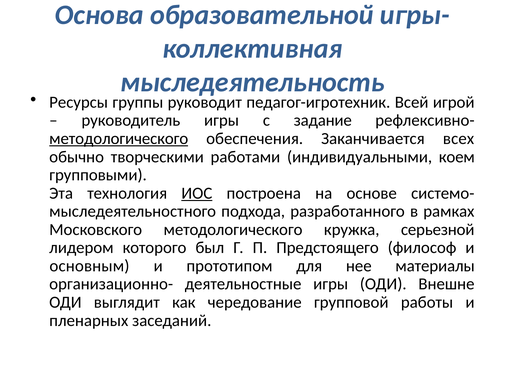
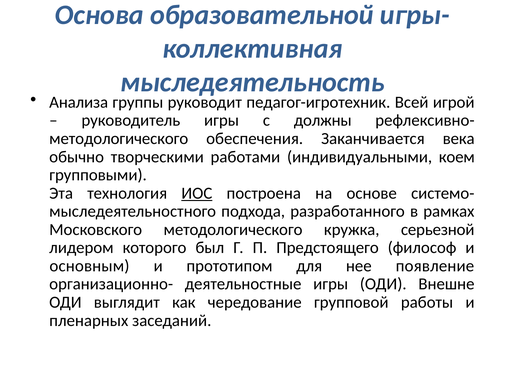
Ресурсы: Ресурсы -> Анализа
задание: задание -> должны
методологического at (119, 139) underline: present -> none
всех: всех -> века
материалы: материалы -> появление
